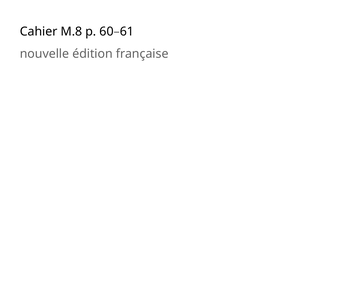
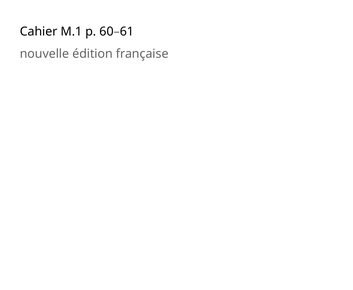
M.8: M.8 -> M.1
